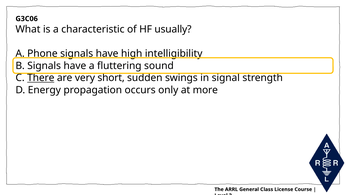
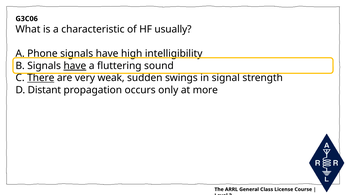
have at (75, 66) underline: none -> present
short: short -> weak
Energy: Energy -> Distant
